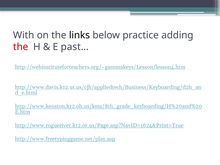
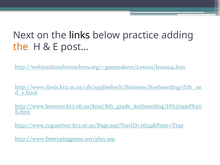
With: With -> Next
the at (21, 47) colour: red -> orange
past…: past… -> post…
